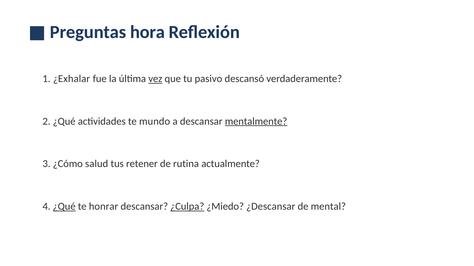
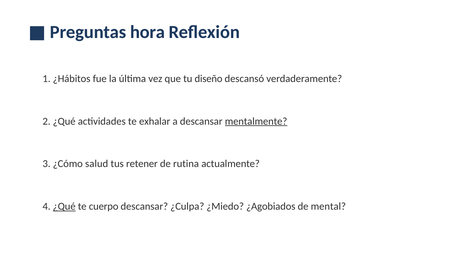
¿Exhalar: ¿Exhalar -> ¿Hábitos
vez underline: present -> none
pasivo: pasivo -> diseño
mundo: mundo -> exhalar
honrar: honrar -> cuerpo
¿Culpa underline: present -> none
¿Descansar: ¿Descansar -> ¿Agobiados
